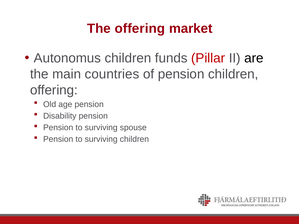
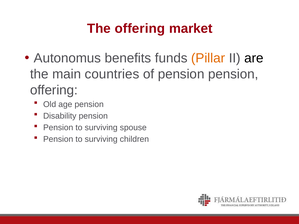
Autonomus children: children -> benefits
Pillar colour: red -> orange
pension children: children -> pension
